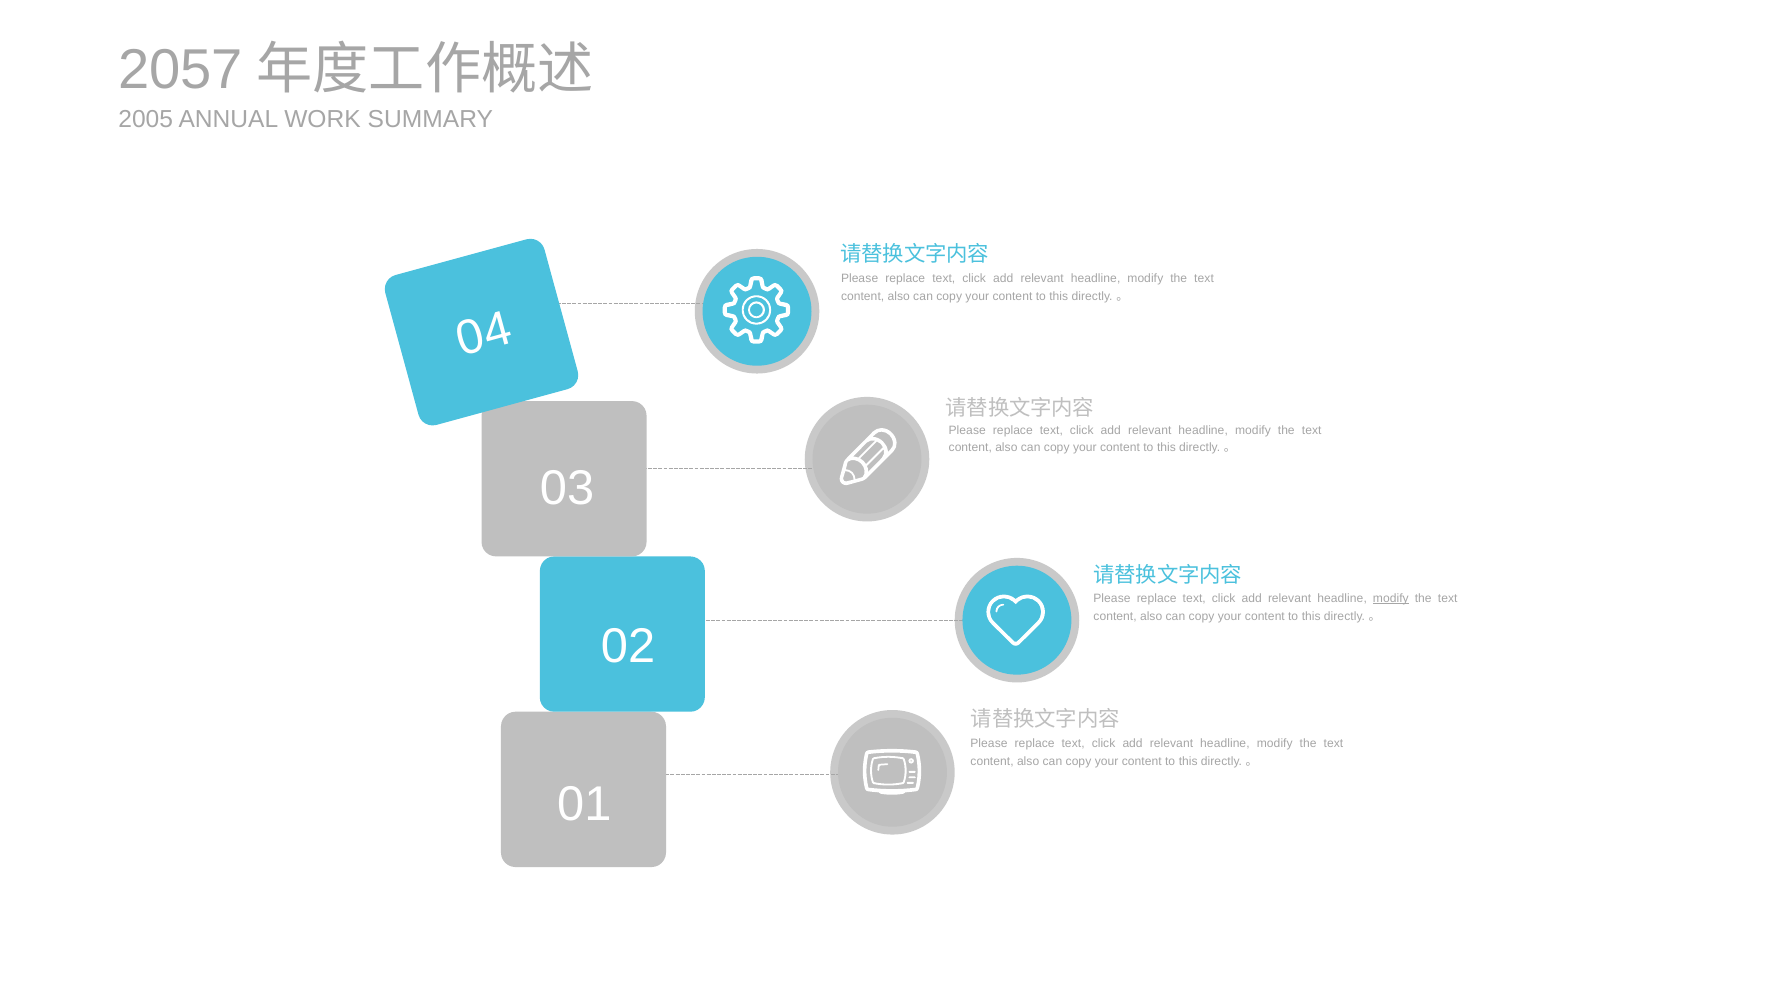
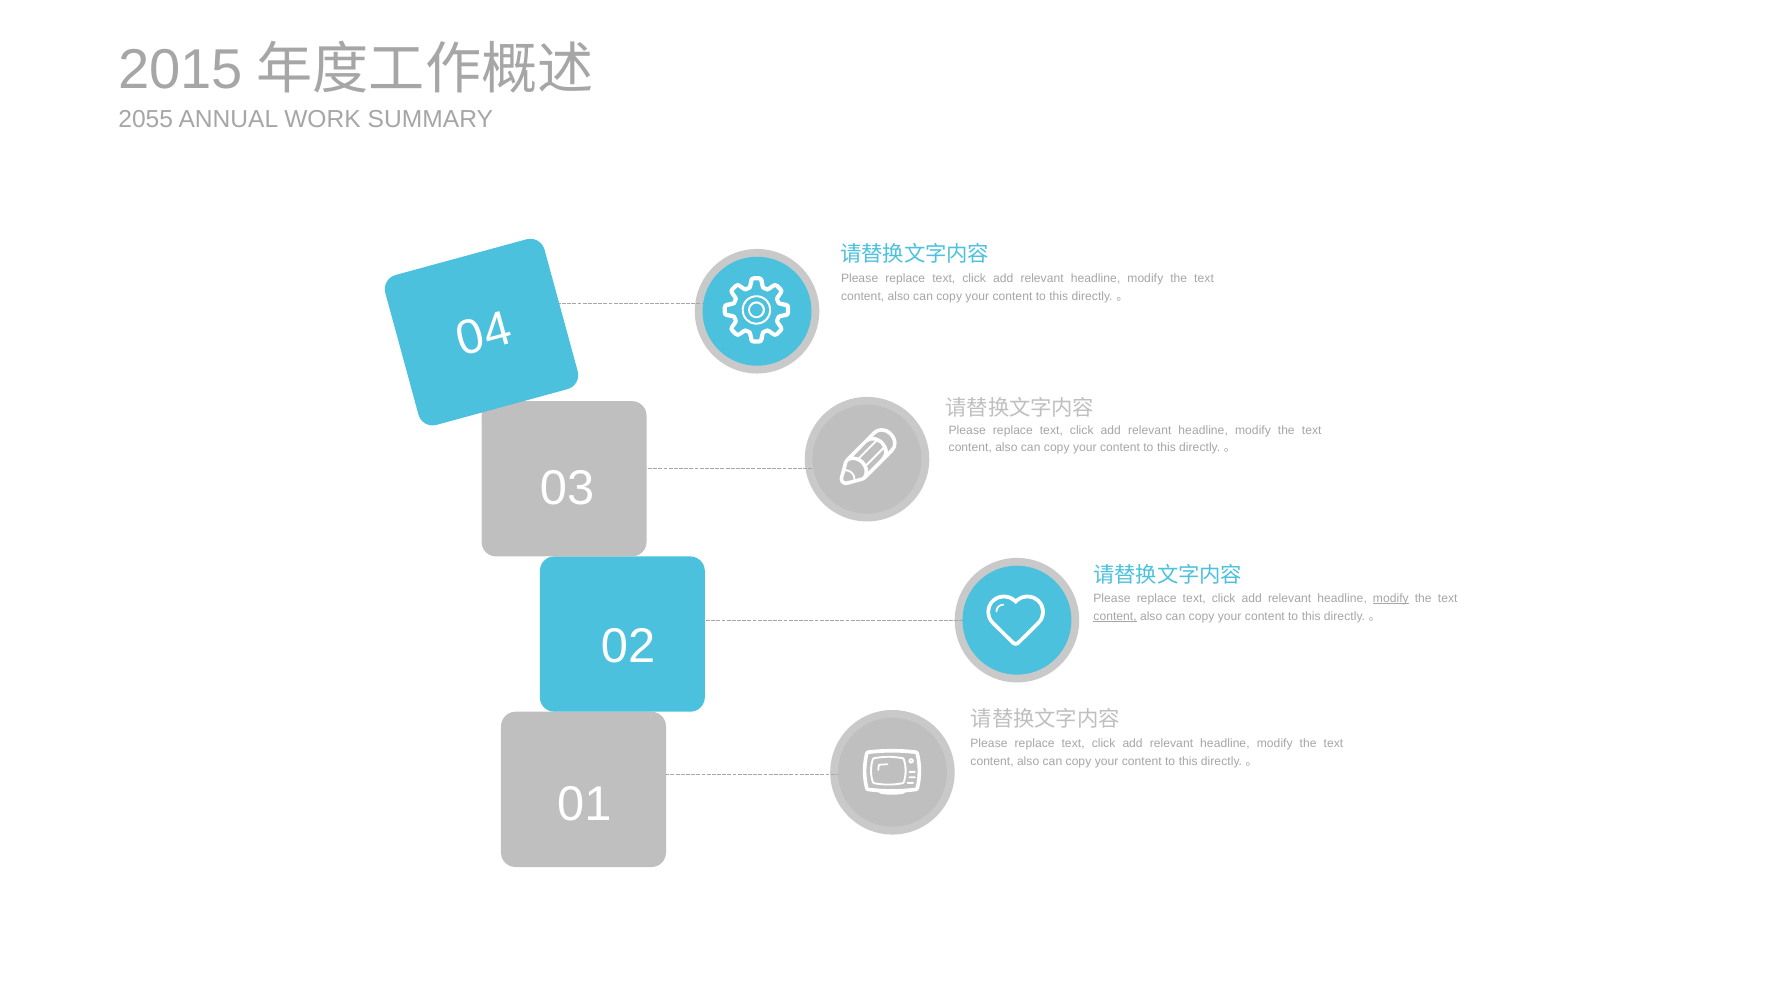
2057: 2057 -> 2015
2005: 2005 -> 2055
content at (1115, 616) underline: none -> present
